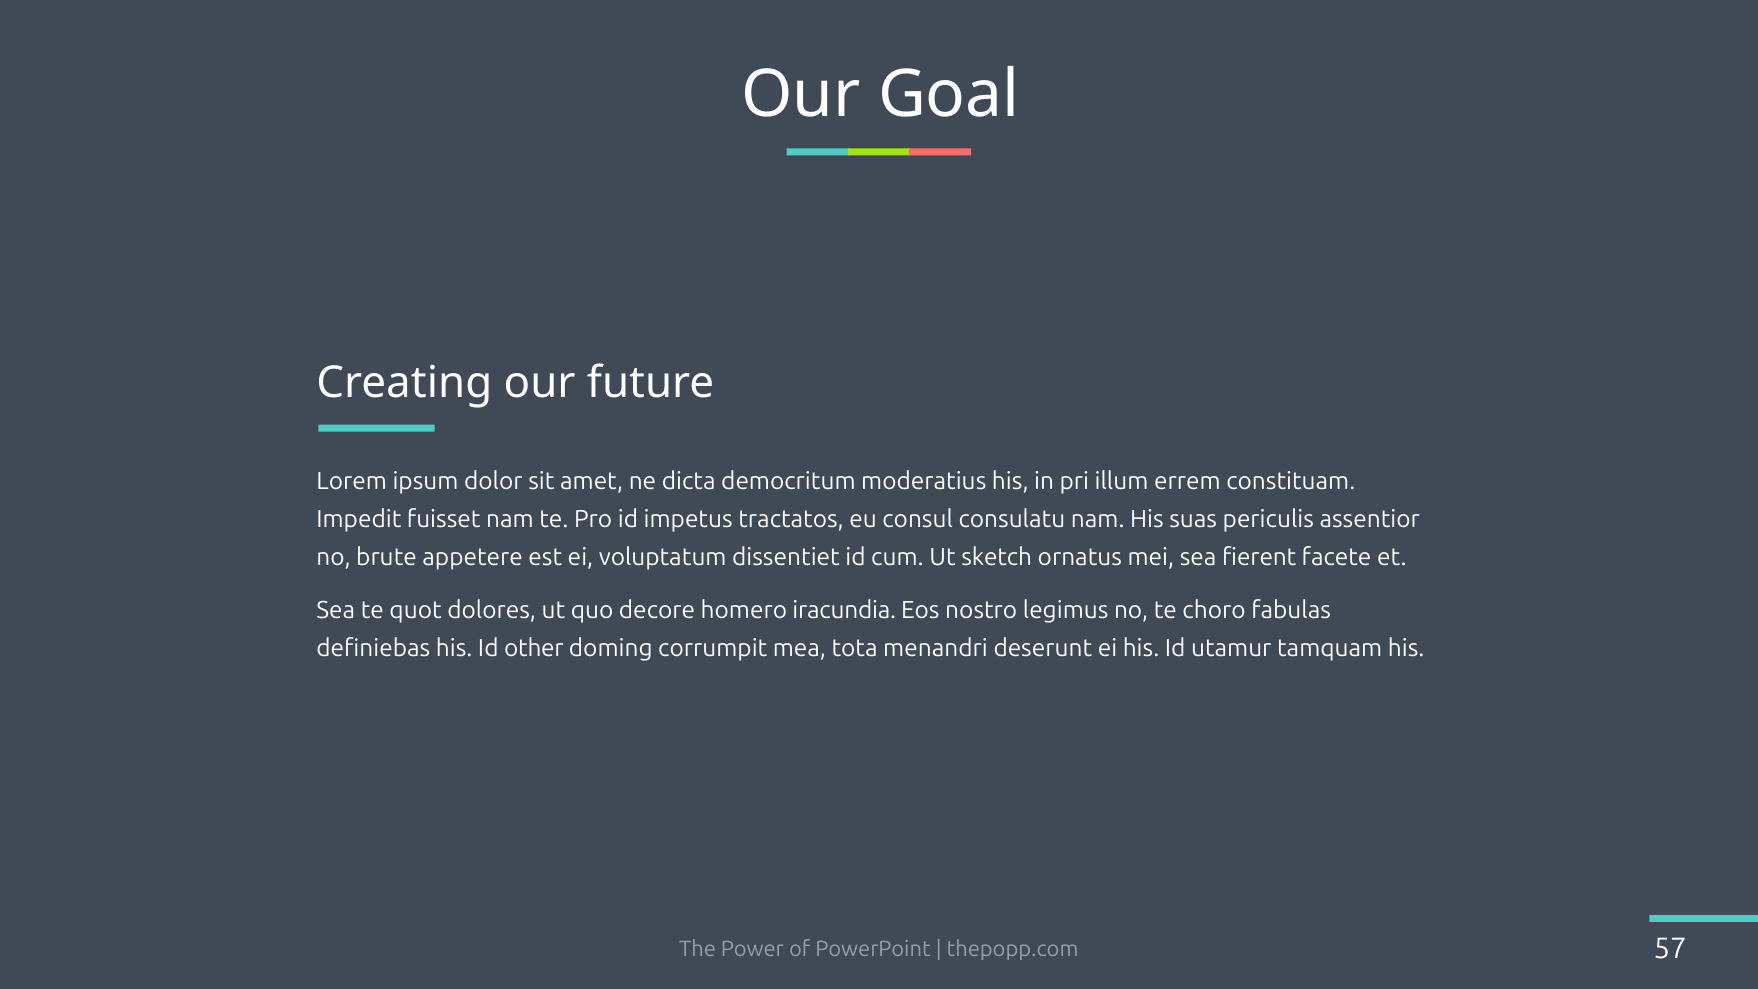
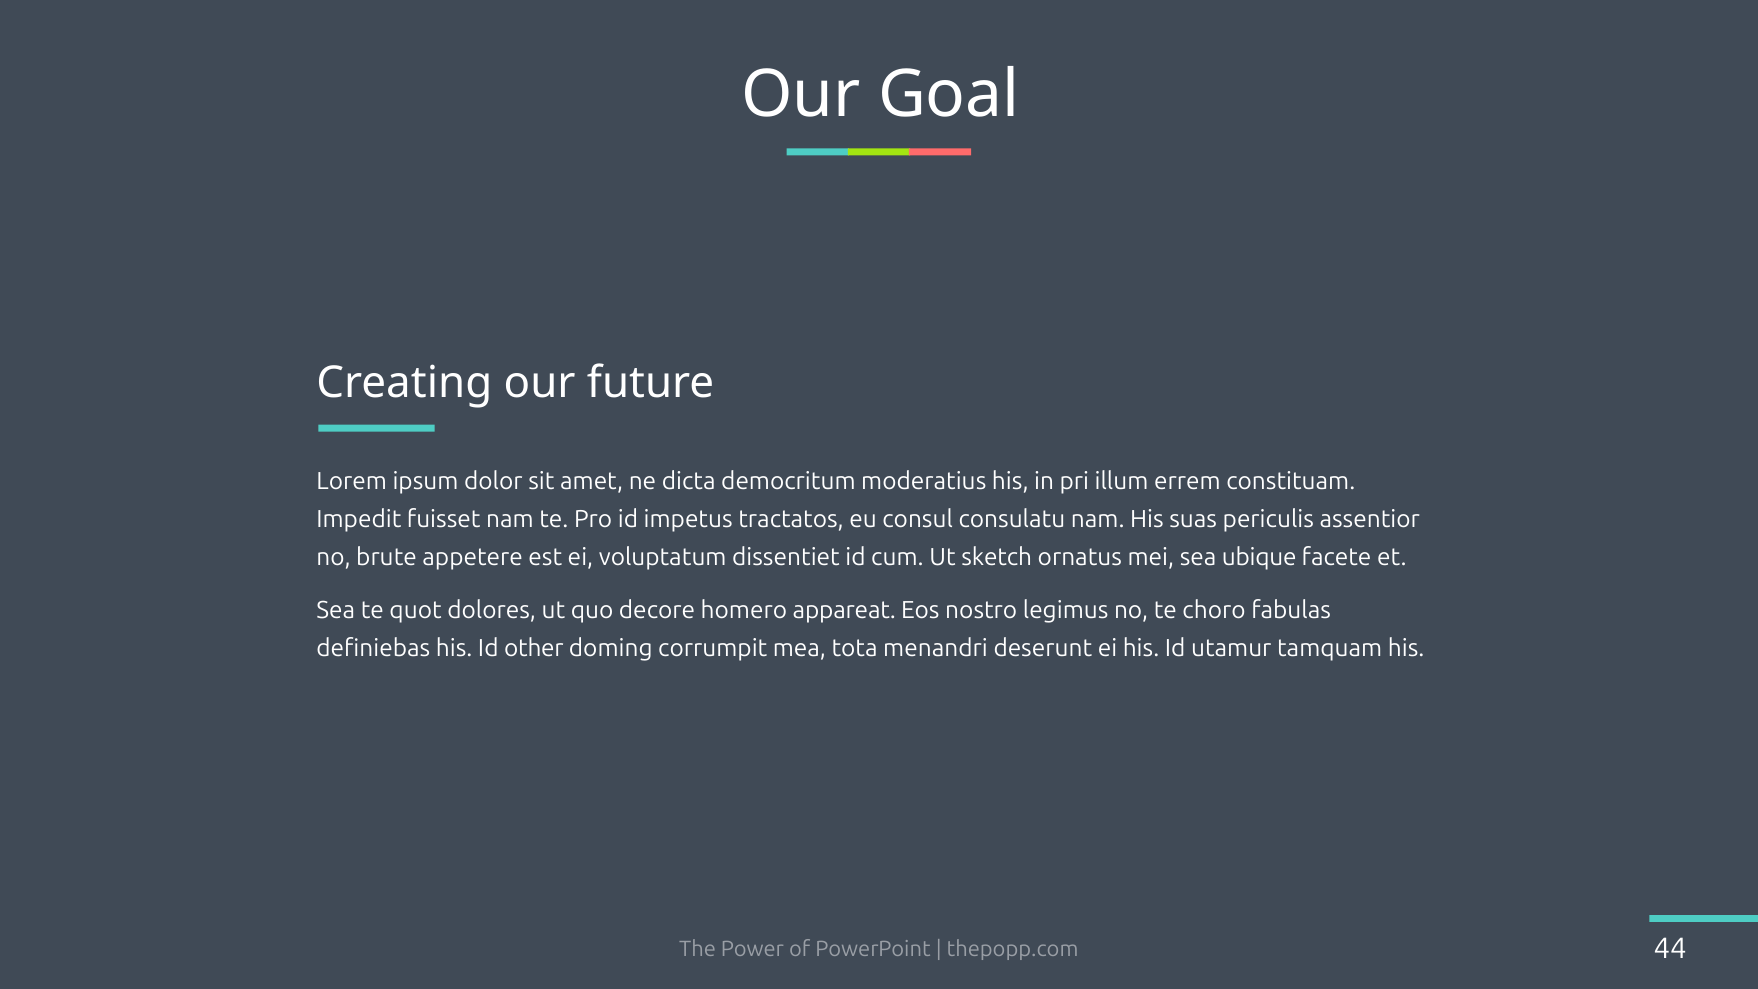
fierent: fierent -> ubique
iracundia: iracundia -> appareat
57: 57 -> 44
